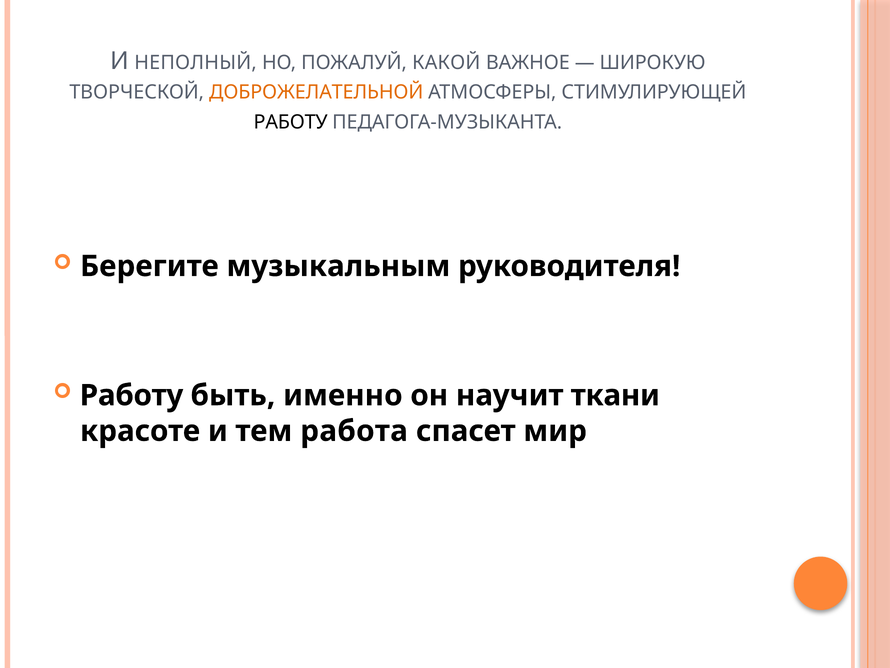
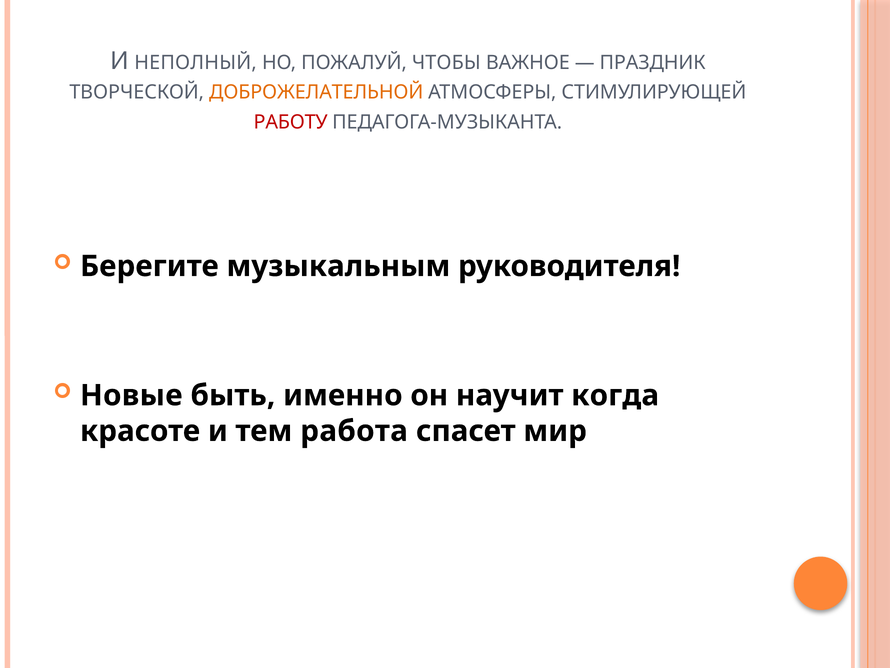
КАКОЙ: КАКОЙ -> ЧТОБЫ
ШИРОКУЮ: ШИРОКУЮ -> ПРАЗДНИК
РАБОТУ at (291, 122) colour: black -> red
Работу at (132, 395): Работу -> Новые
ткани: ткани -> когда
